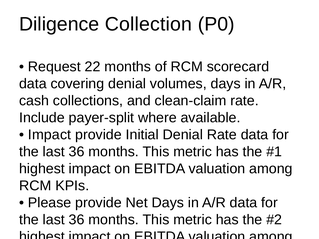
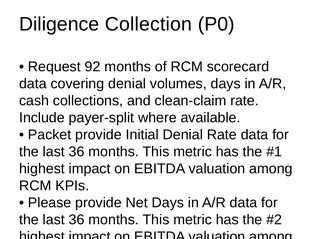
22: 22 -> 92
Impact at (50, 135): Impact -> Packet
